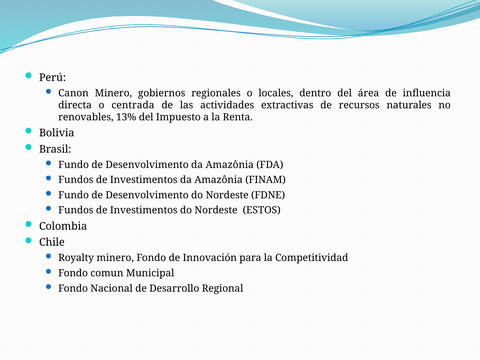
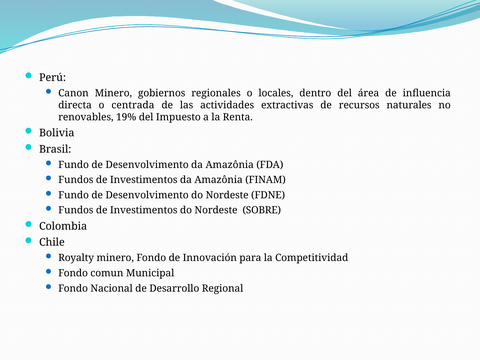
13%: 13% -> 19%
ESTOS: ESTOS -> SOBRE
